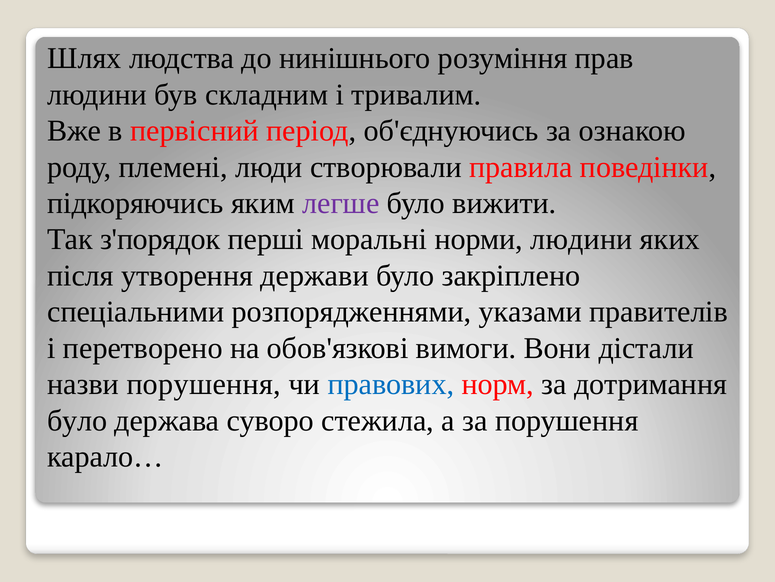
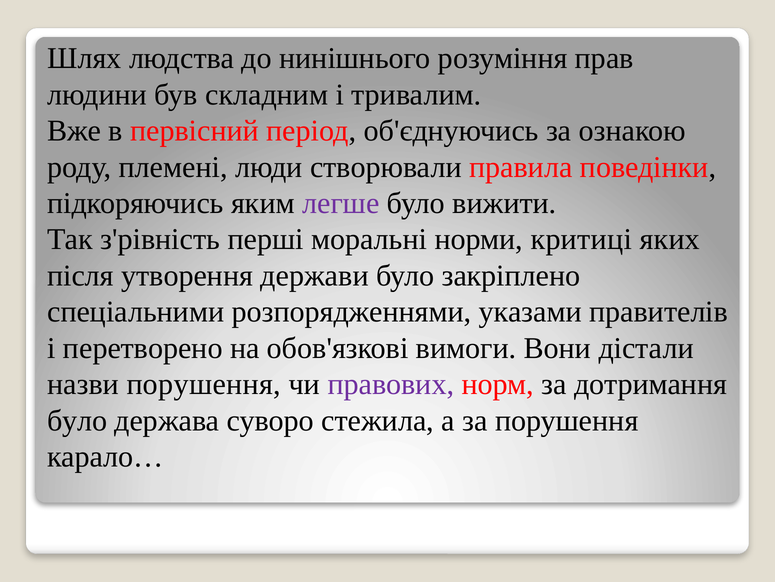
з'порядок: з'порядок -> з'рівність
норми людини: людини -> критиці
правових colour: blue -> purple
